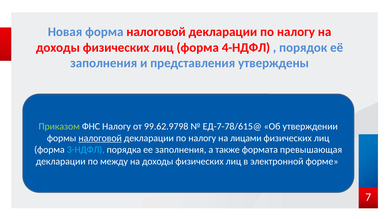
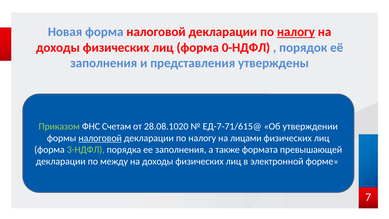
налогу at (296, 32) underline: none -> present
4-НДФЛ: 4-НДФЛ -> 0-НДФЛ
ФНС Налогу: Налогу -> Счетам
99.62.9798: 99.62.9798 -> 28.08.1020
ЕД-7-78/615@: ЕД-7-78/615@ -> ЕД-7-71/615@
3-НДФЛ colour: light blue -> light green
превышающая: превышающая -> превышающей
